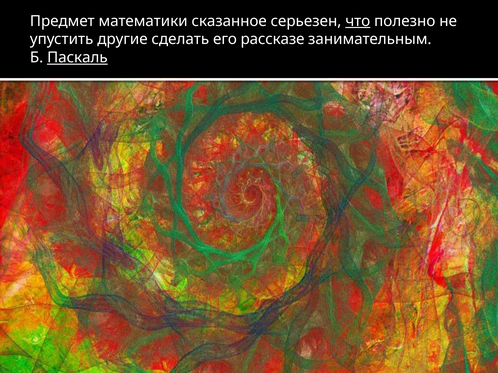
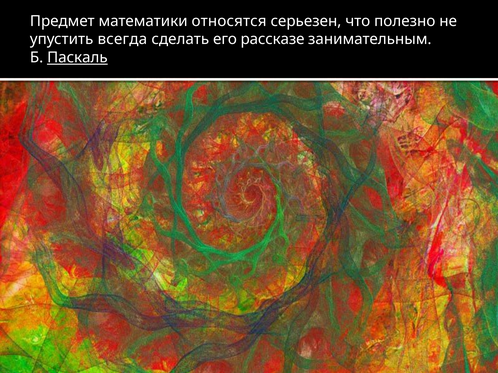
сказанное: сказанное -> относятся
что underline: present -> none
другие: другие -> всегда
